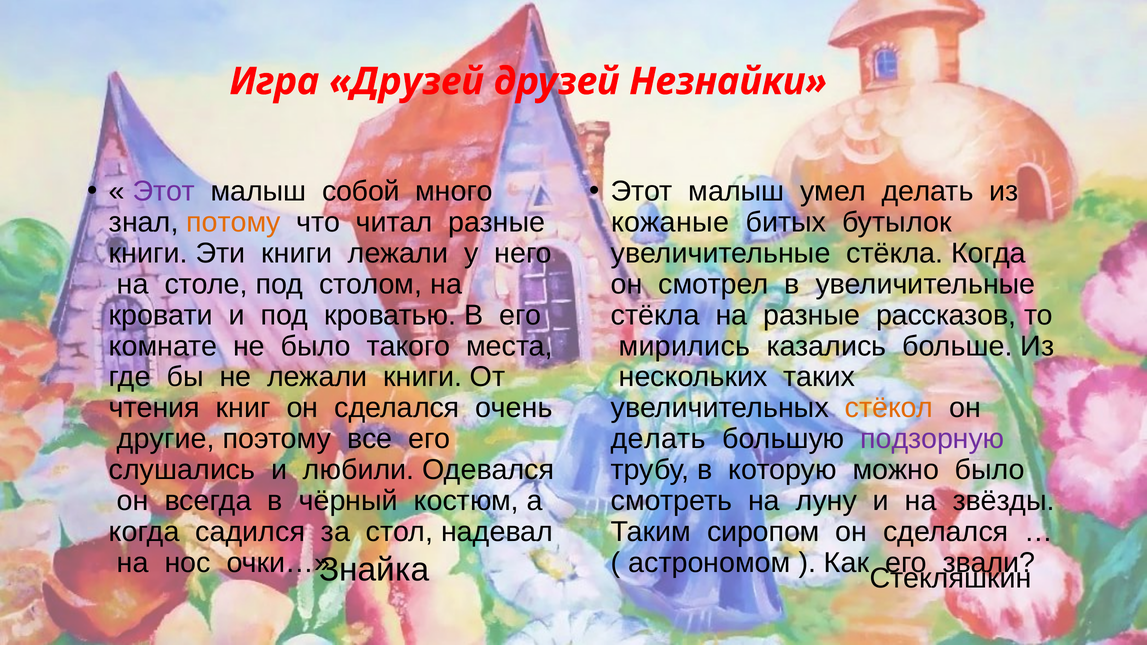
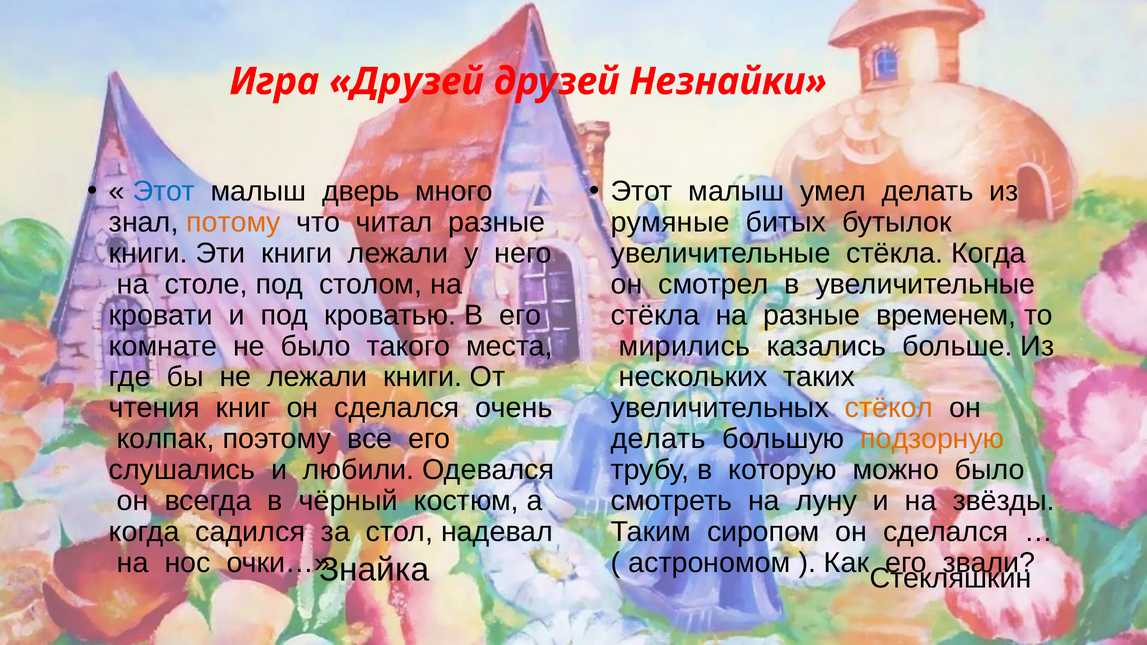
Этот at (164, 191) colour: purple -> blue
собой: собой -> дверь
кожаные: кожаные -> румяные
рассказов: рассказов -> временем
другие: другие -> колпак
подзорную colour: purple -> orange
